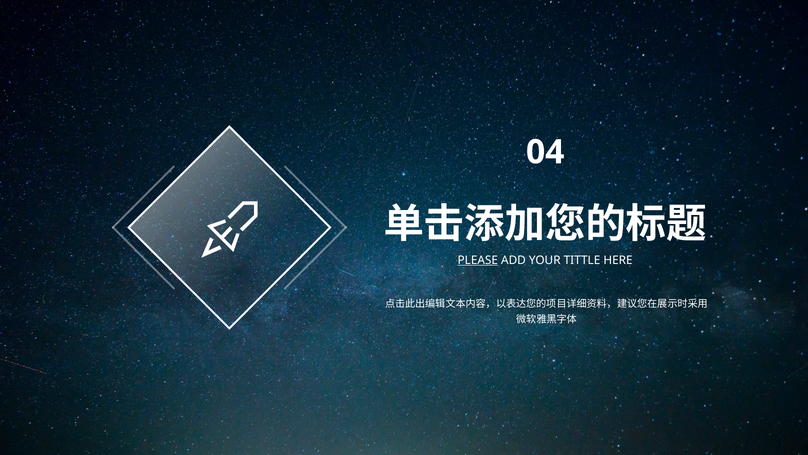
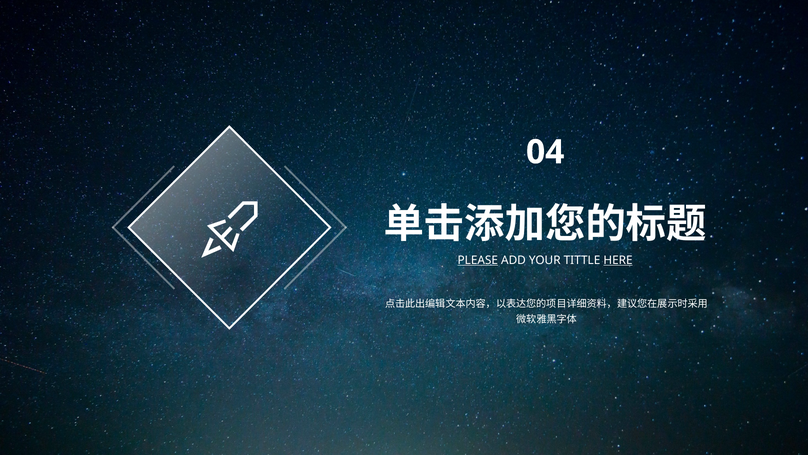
HERE underline: none -> present
